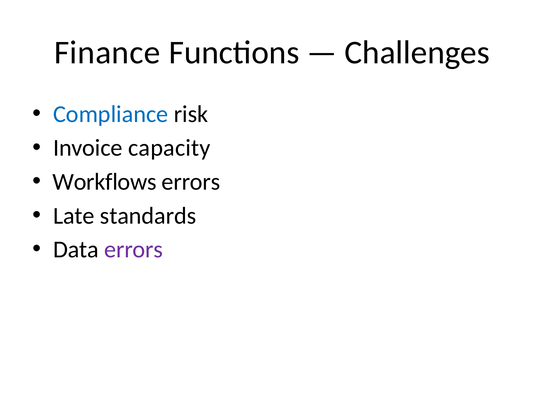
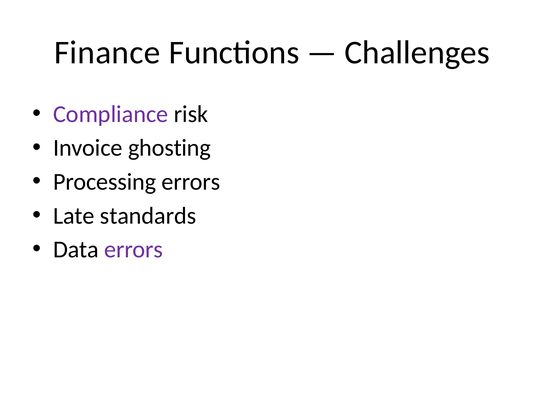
Compliance colour: blue -> purple
capacity: capacity -> ghosting
Workflows: Workflows -> Processing
